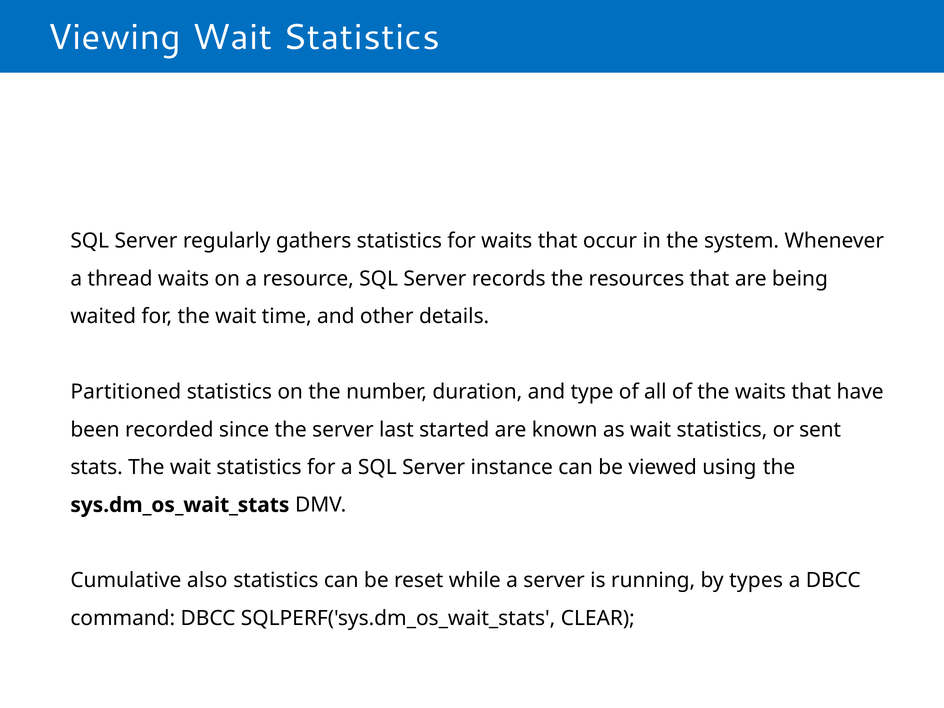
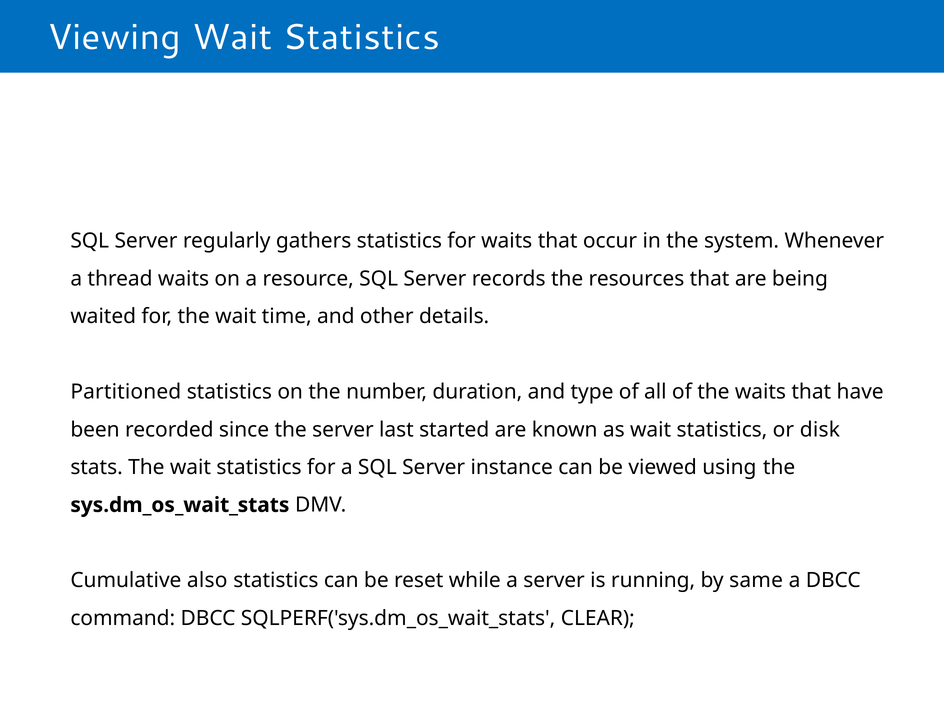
sent: sent -> disk
types: types -> same
